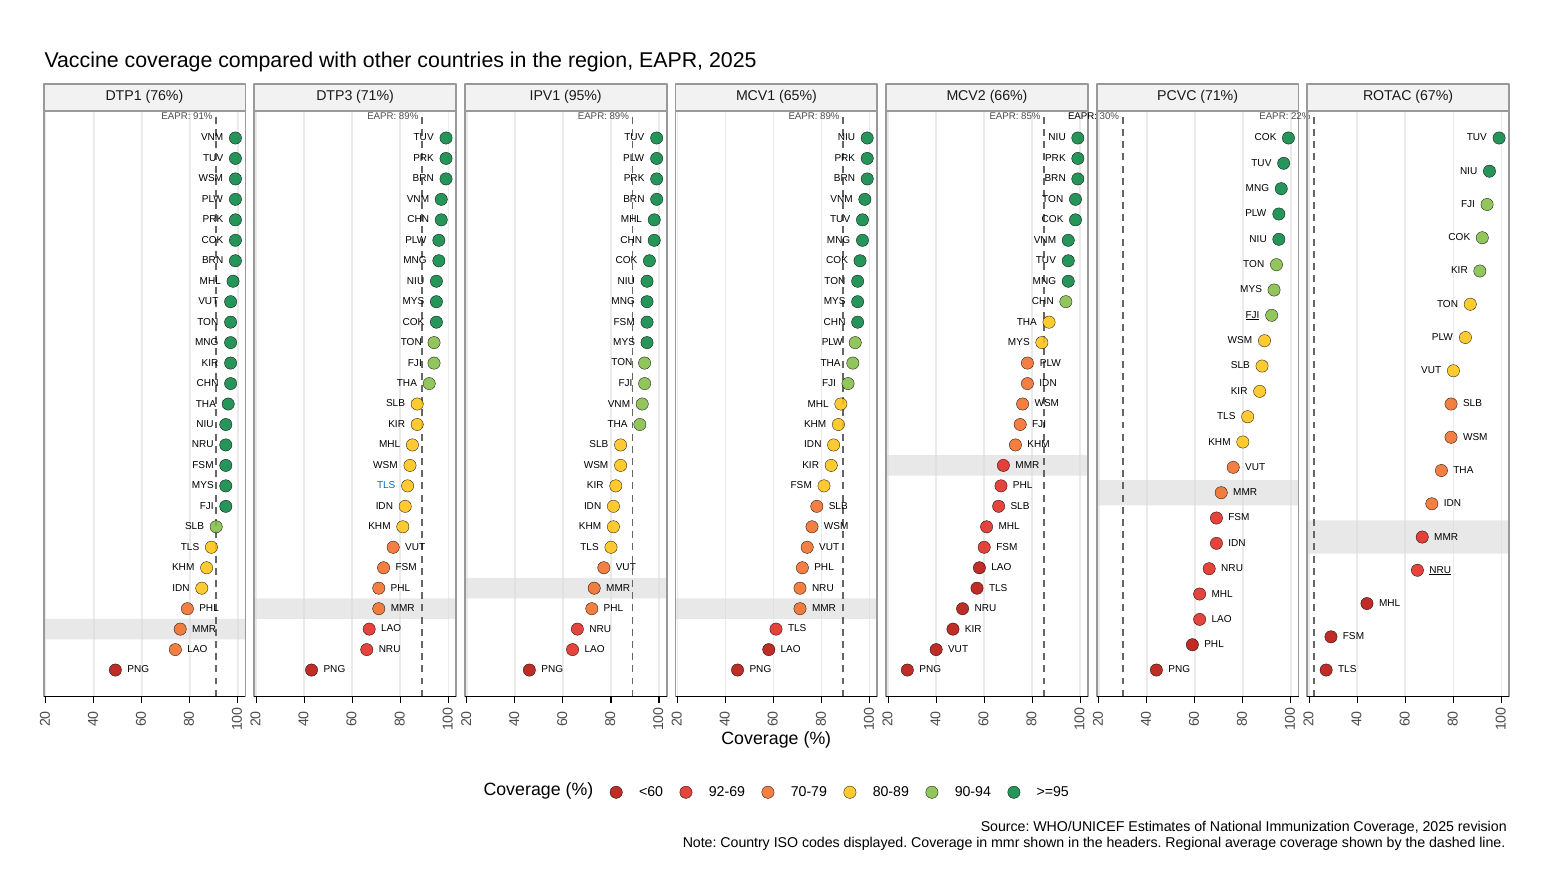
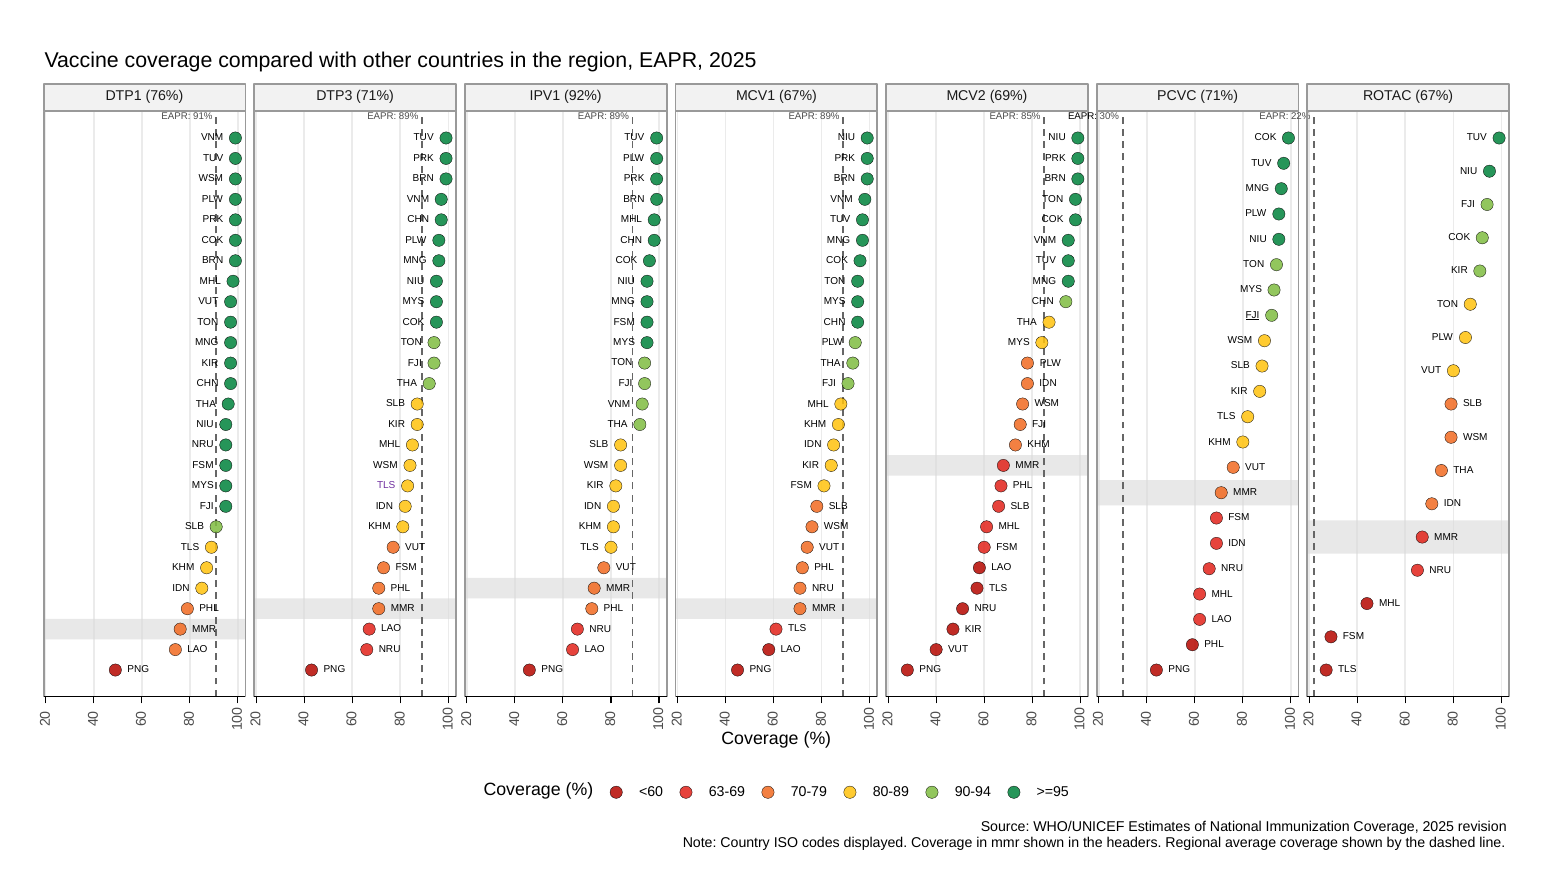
95%: 95% -> 92%
MCV1 65%: 65% -> 67%
66%: 66% -> 69%
TLS at (386, 485) colour: blue -> purple
NRU at (1440, 570) underline: present -> none
92-69: 92-69 -> 63-69
